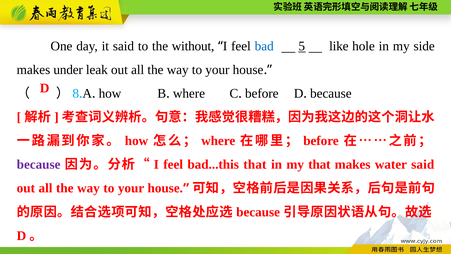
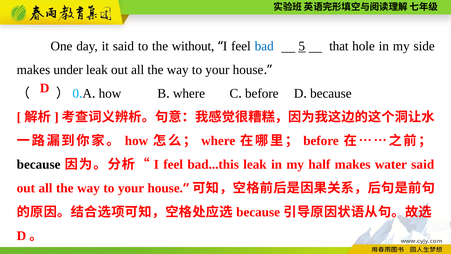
like: like -> that
8: 8 -> 0
because at (39, 164) colour: purple -> black
bad...this that: that -> leak
my that: that -> half
